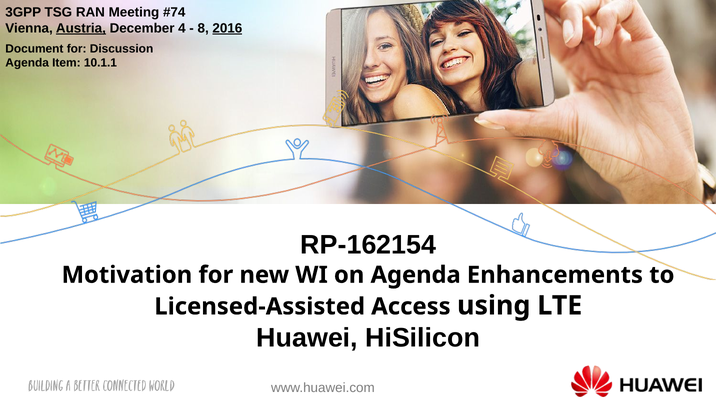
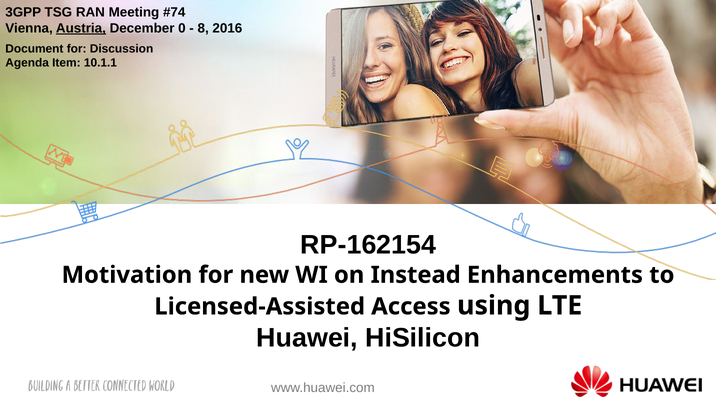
4: 4 -> 0
2016 underline: present -> none
on Agenda: Agenda -> Instead
